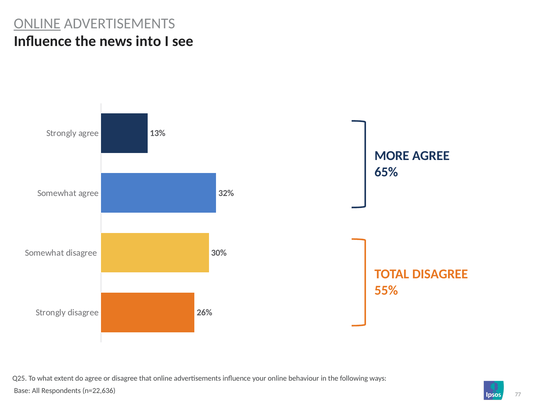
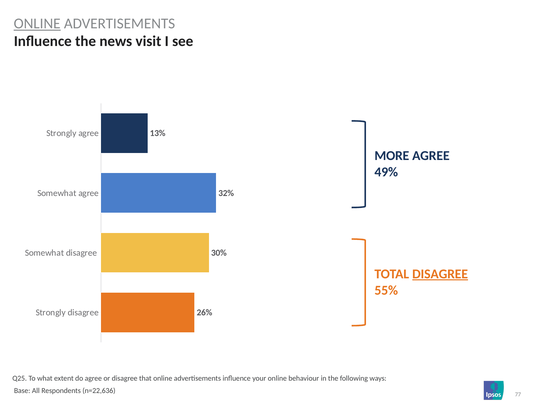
into: into -> visit
65%: 65% -> 49%
DISAGREE at (440, 274) underline: none -> present
